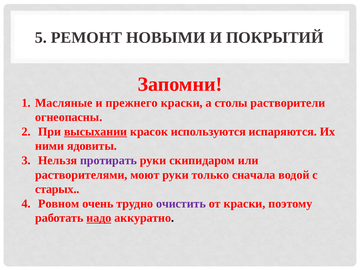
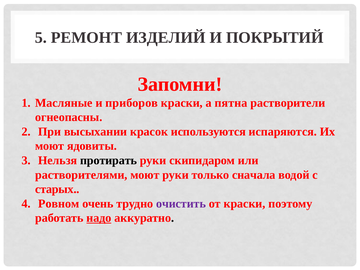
НОВЫМИ: НОВЫМИ -> ИЗДЕЛИЙ
прежнего: прежнего -> приборов
столы: столы -> пятна
высыхании underline: present -> none
ними at (50, 146): ними -> моют
протирать colour: purple -> black
